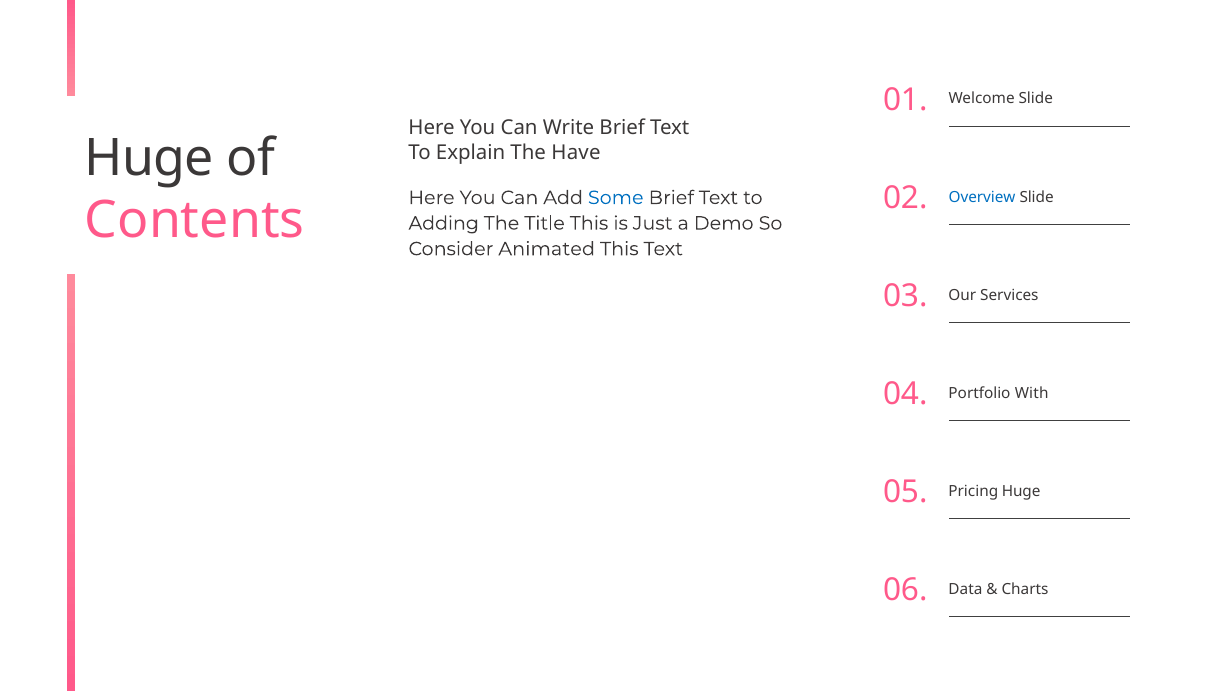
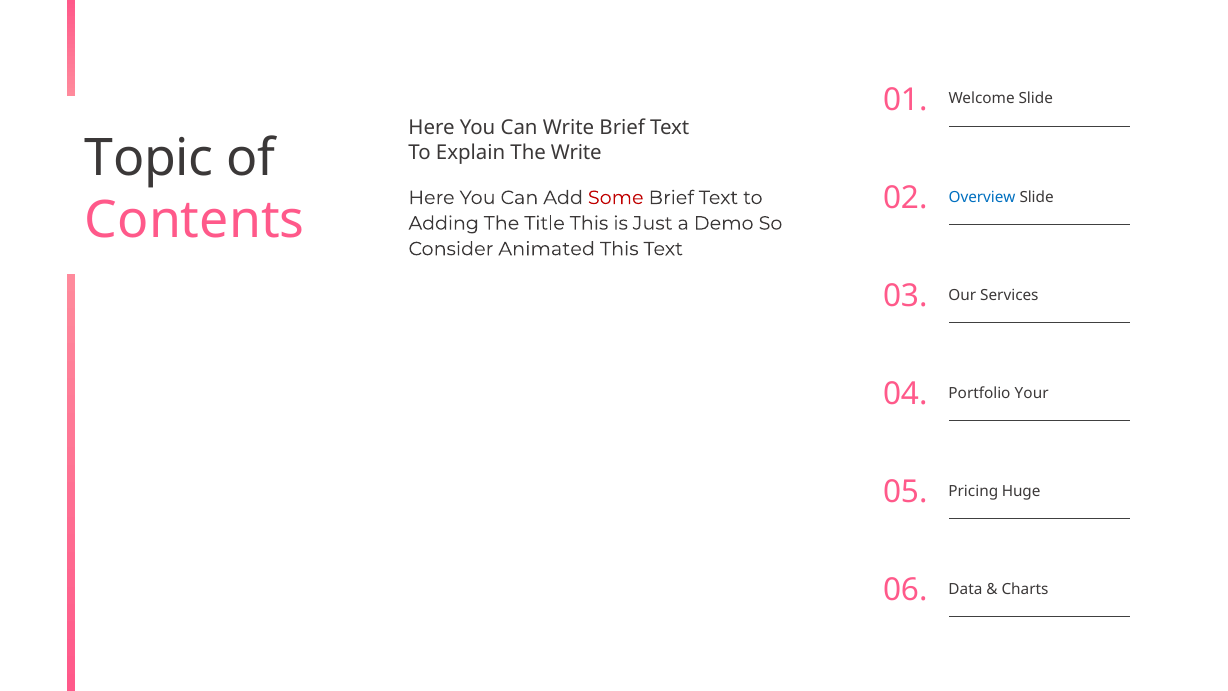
Huge at (149, 158): Huge -> Topic
The Have: Have -> Write
Some colour: blue -> red
With: With -> Your
